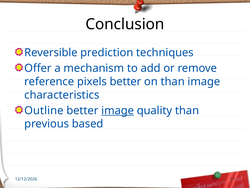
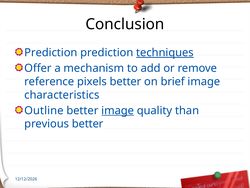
Reversible at (51, 52): Reversible -> Prediction
techniques underline: none -> present
on than: than -> brief
previous based: based -> better
